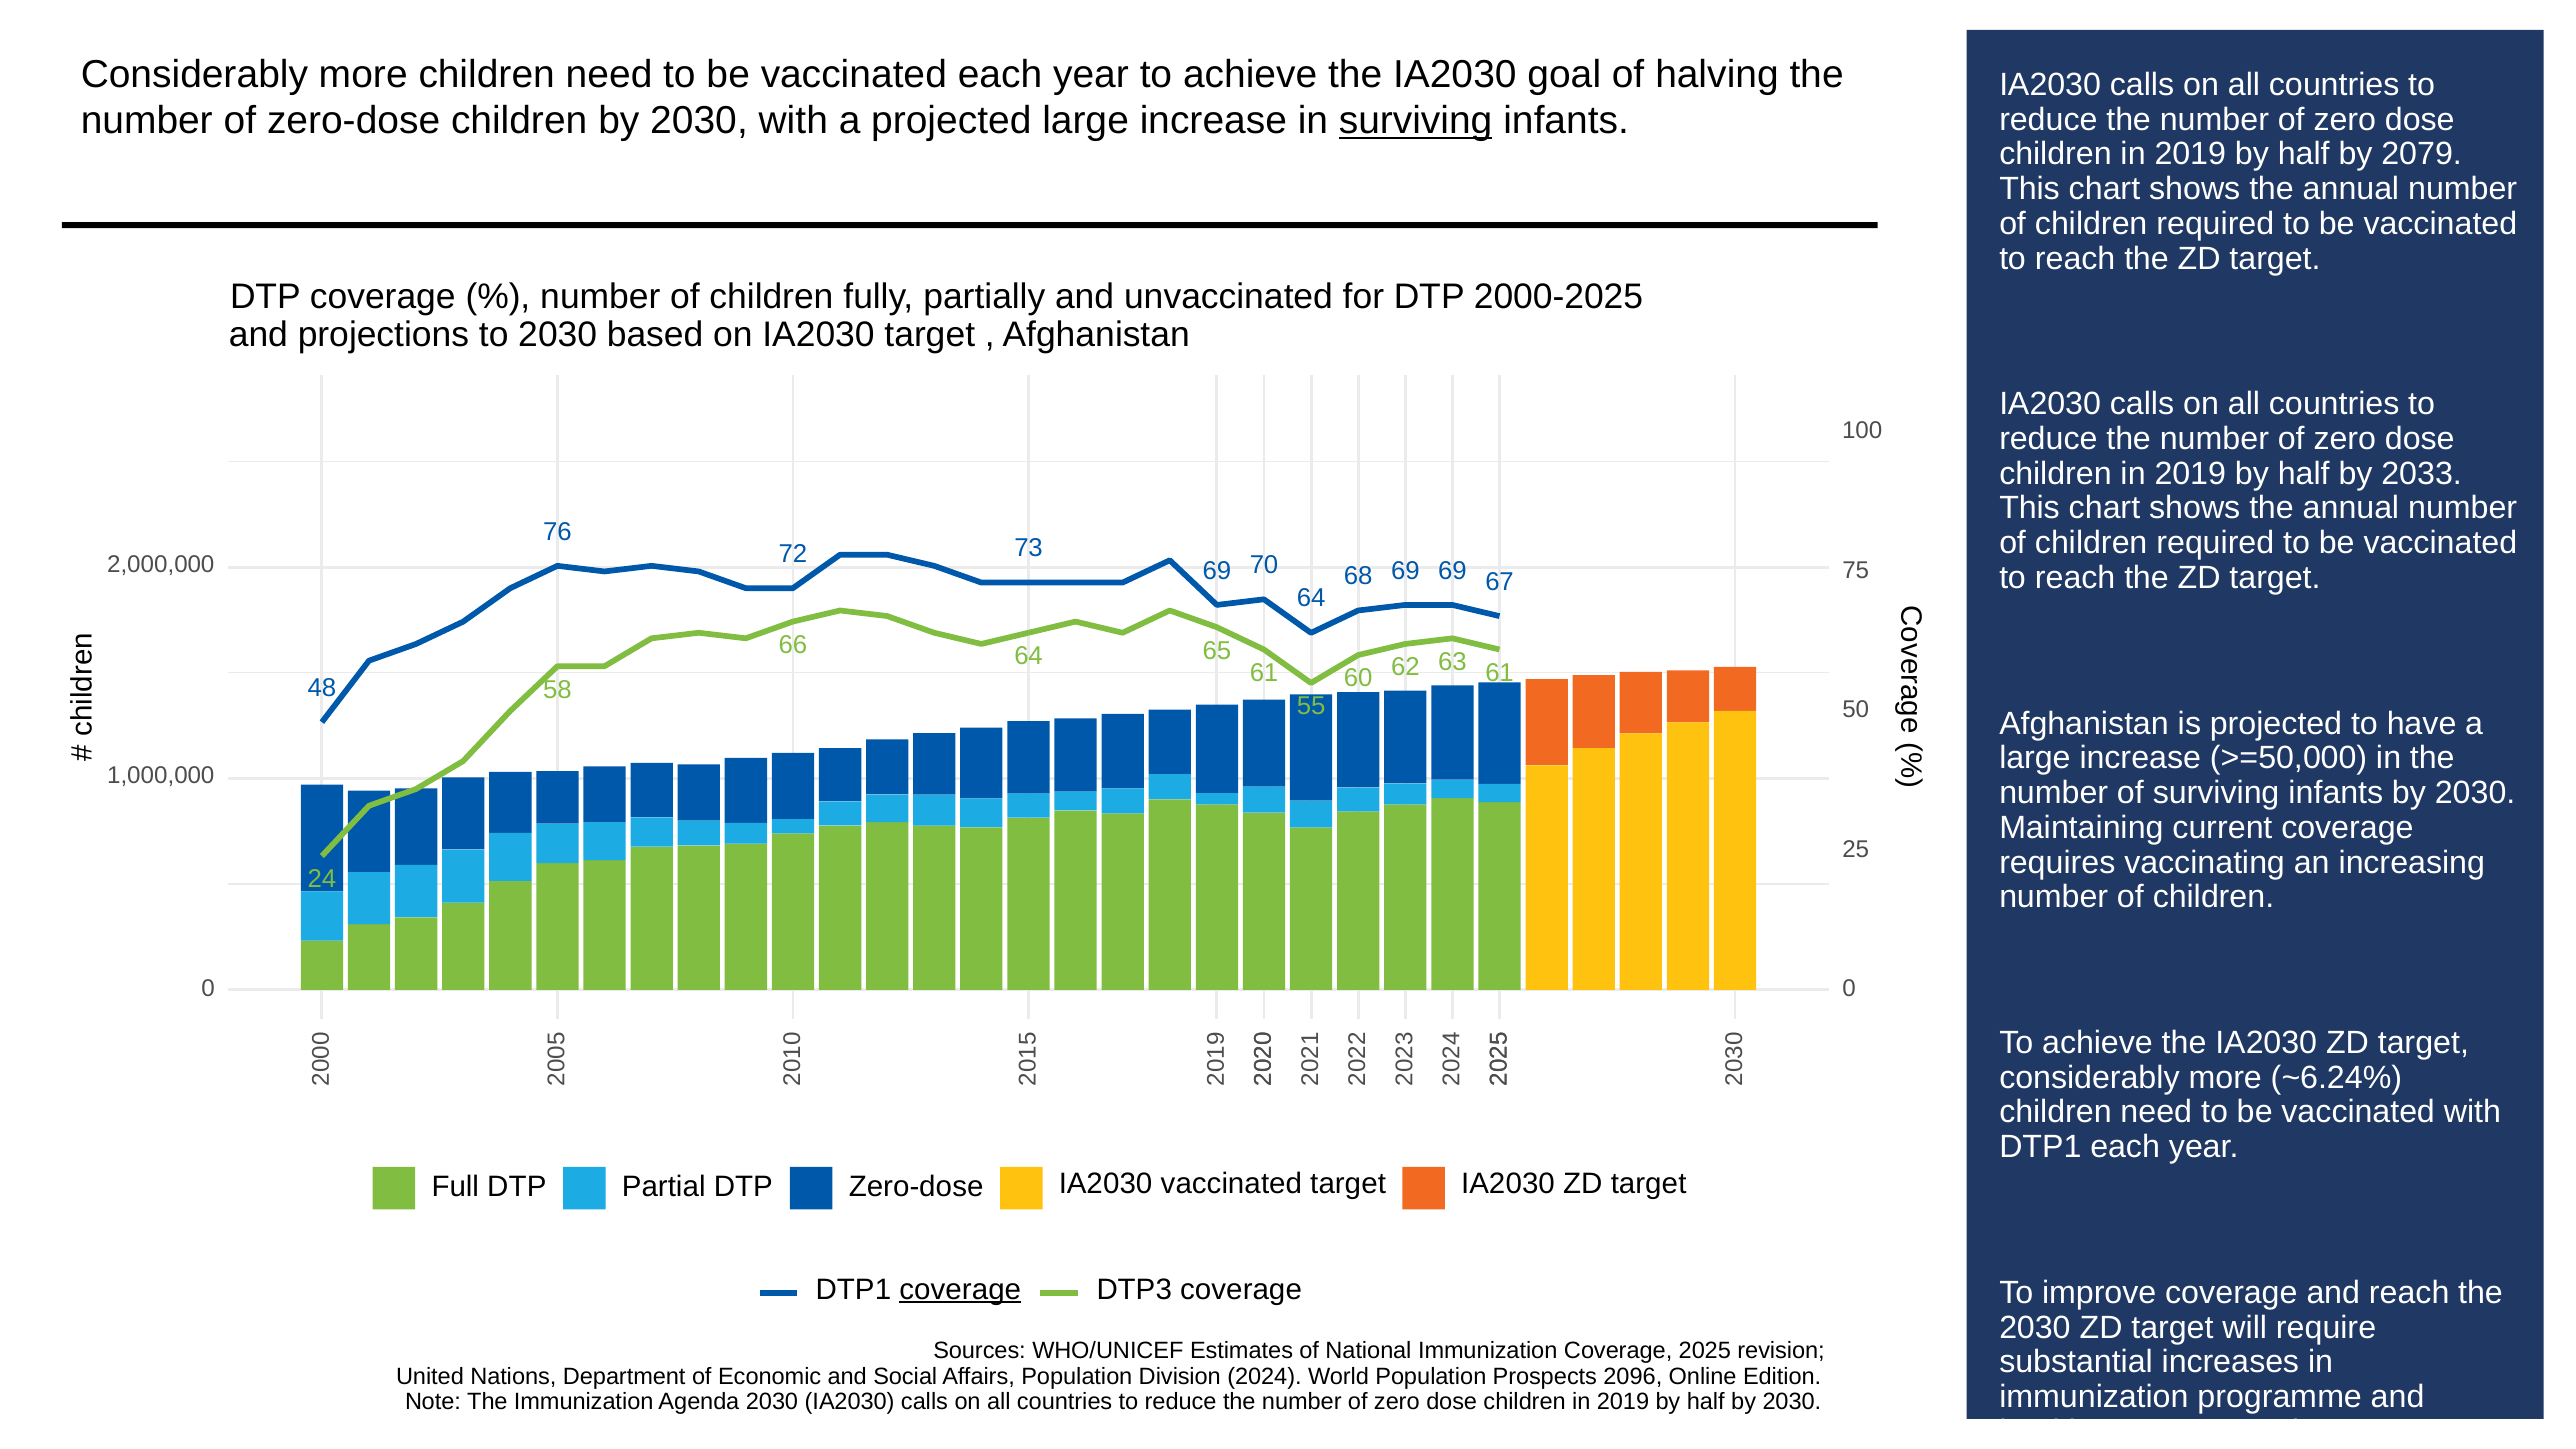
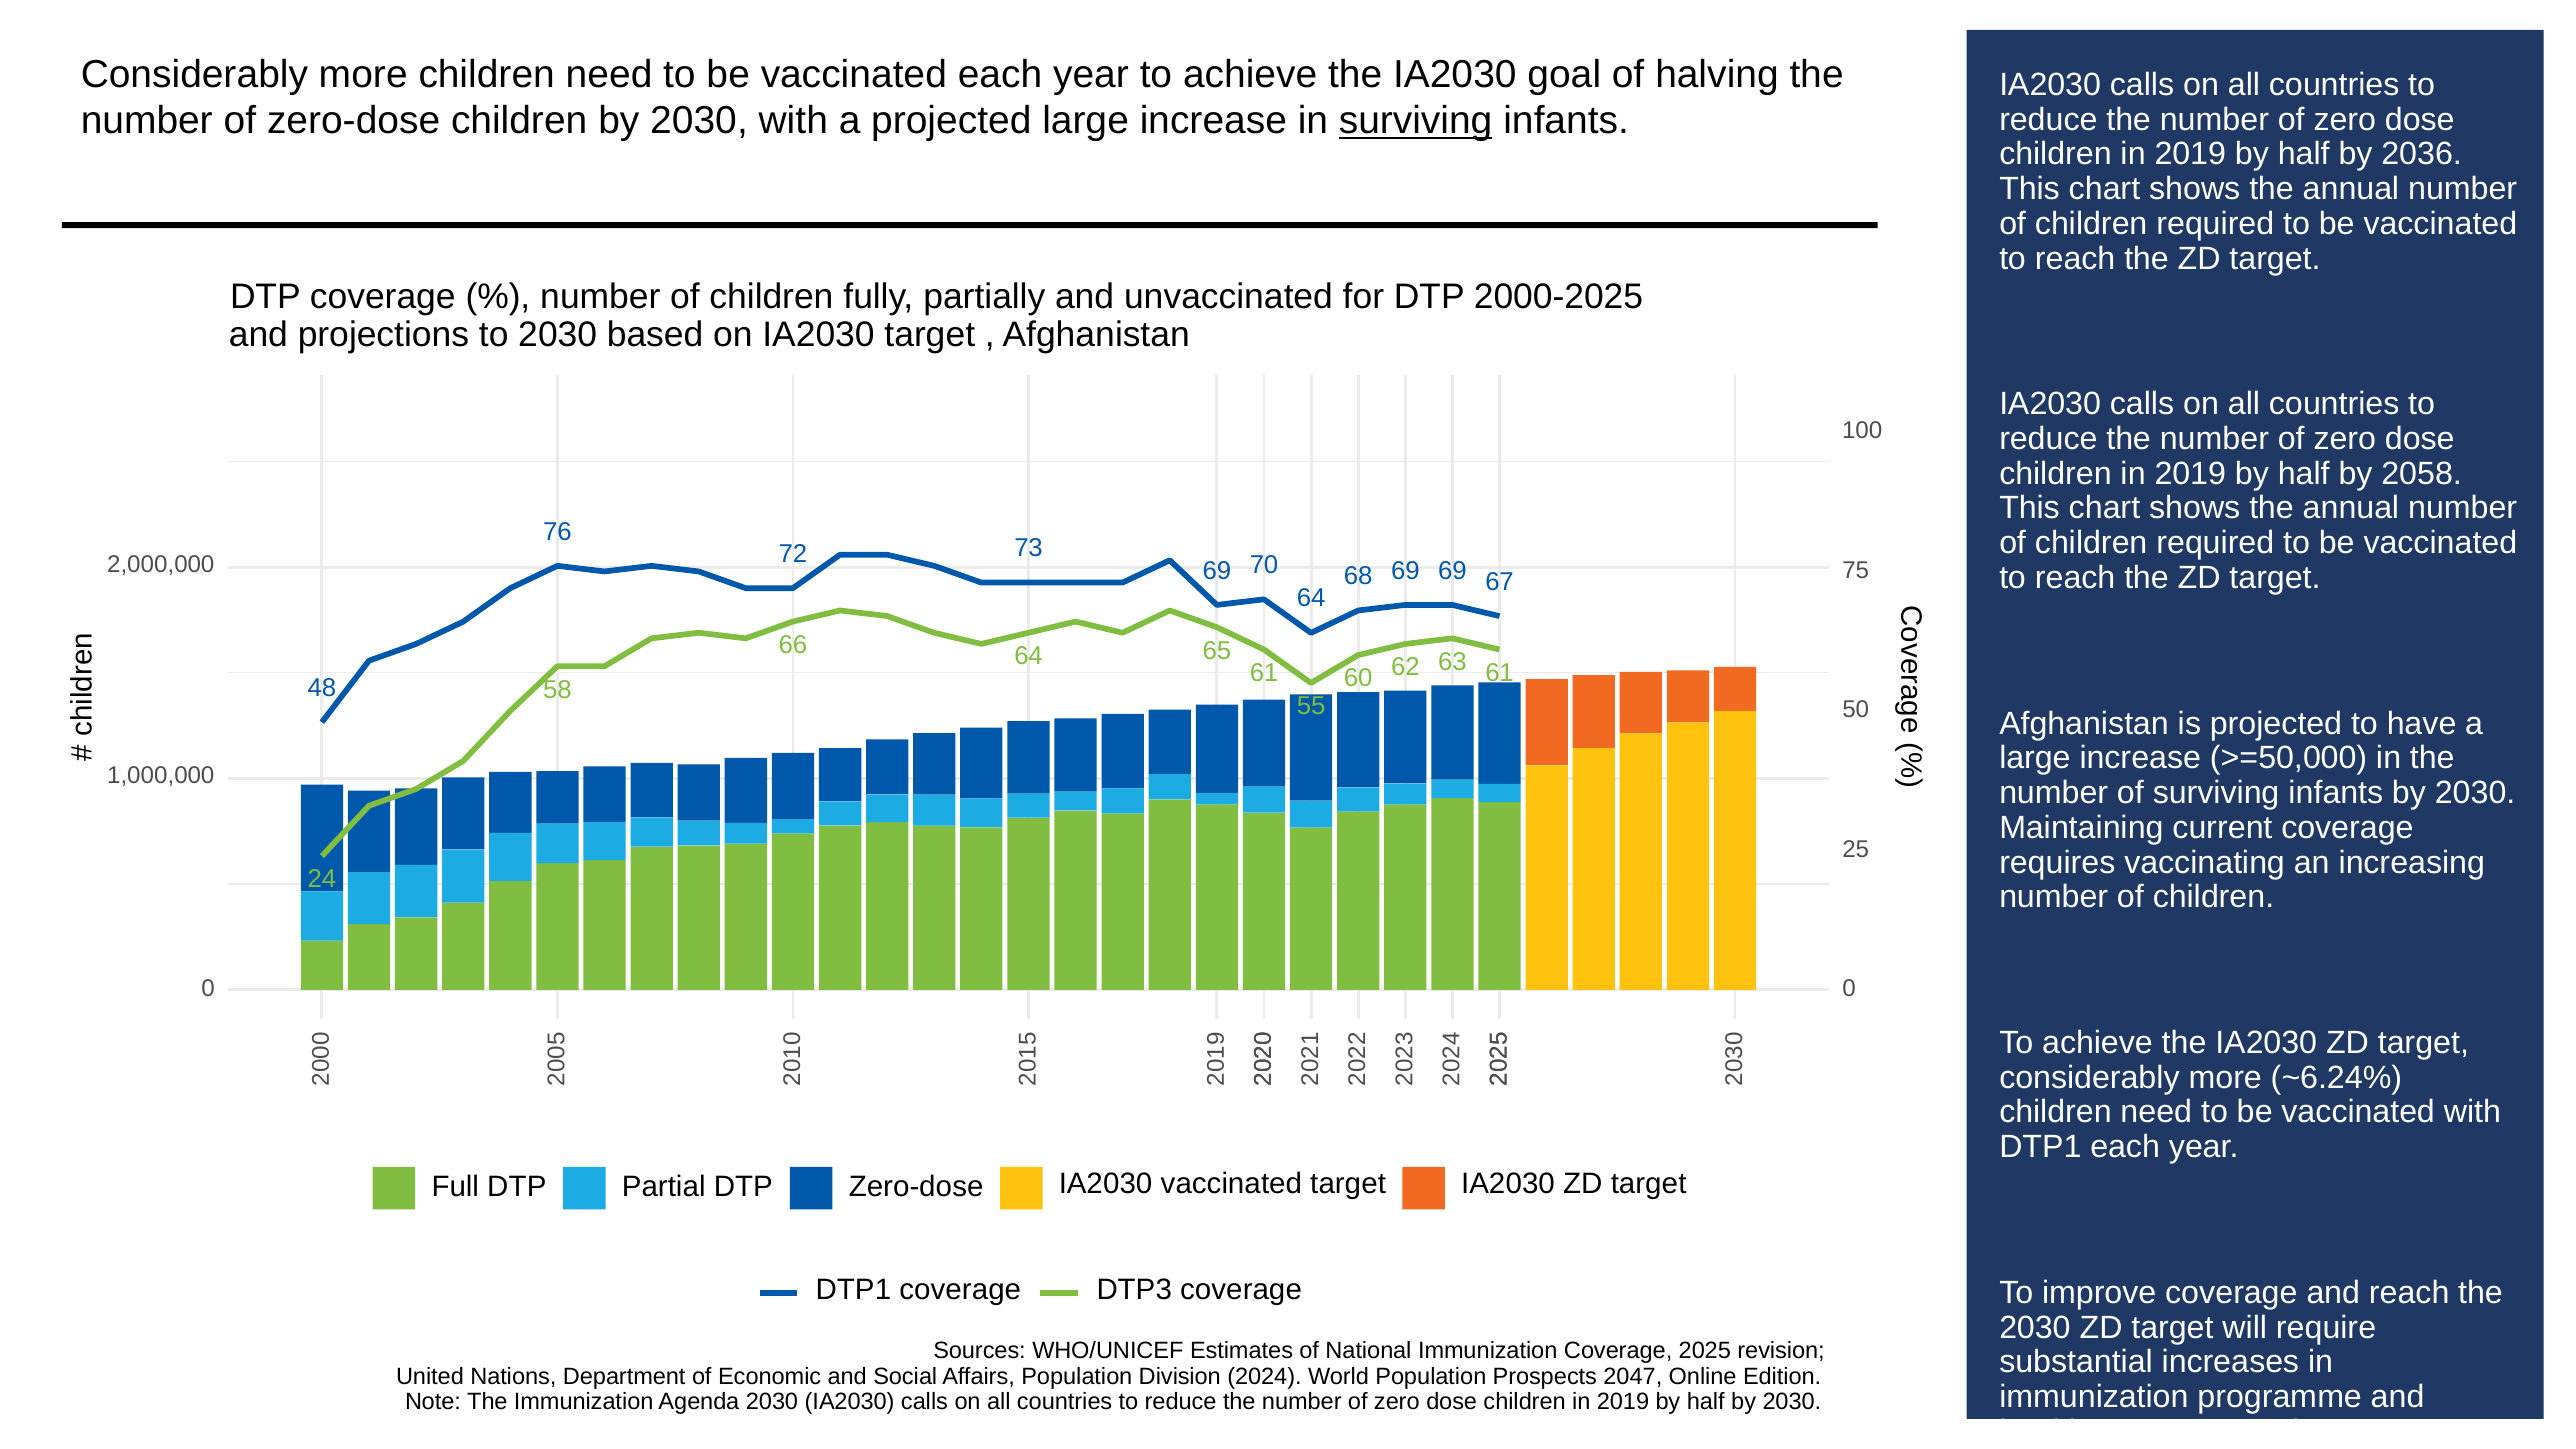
2079: 2079 -> 2036
2033: 2033 -> 2058
coverage at (960, 1289) underline: present -> none
2096: 2096 -> 2047
